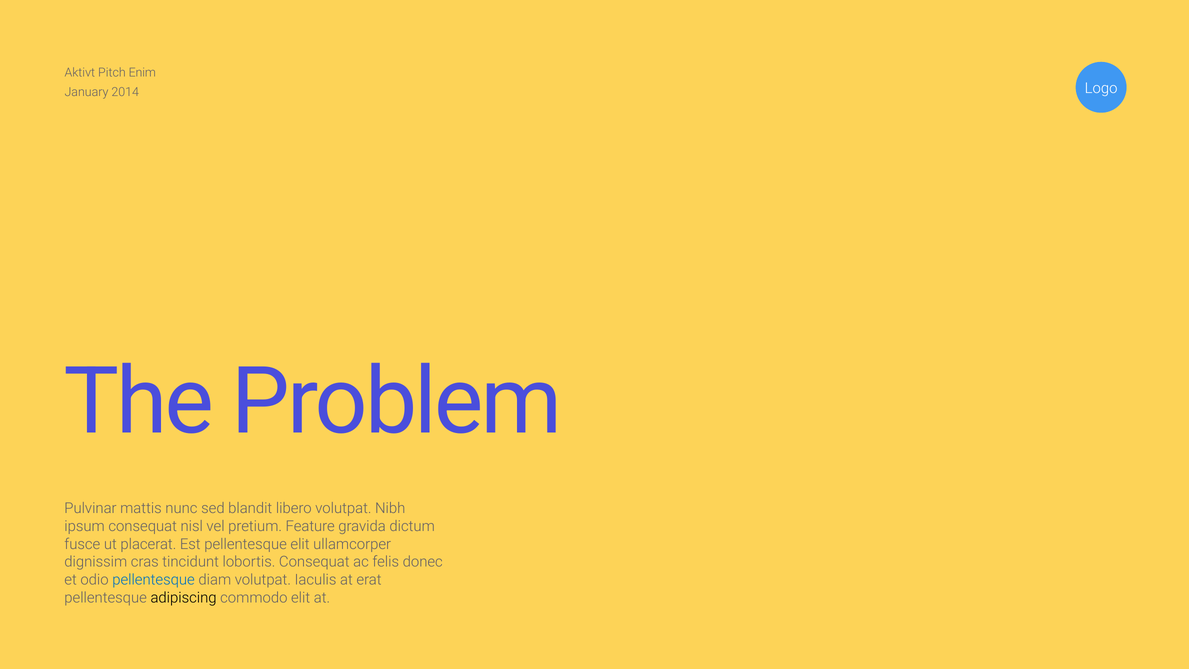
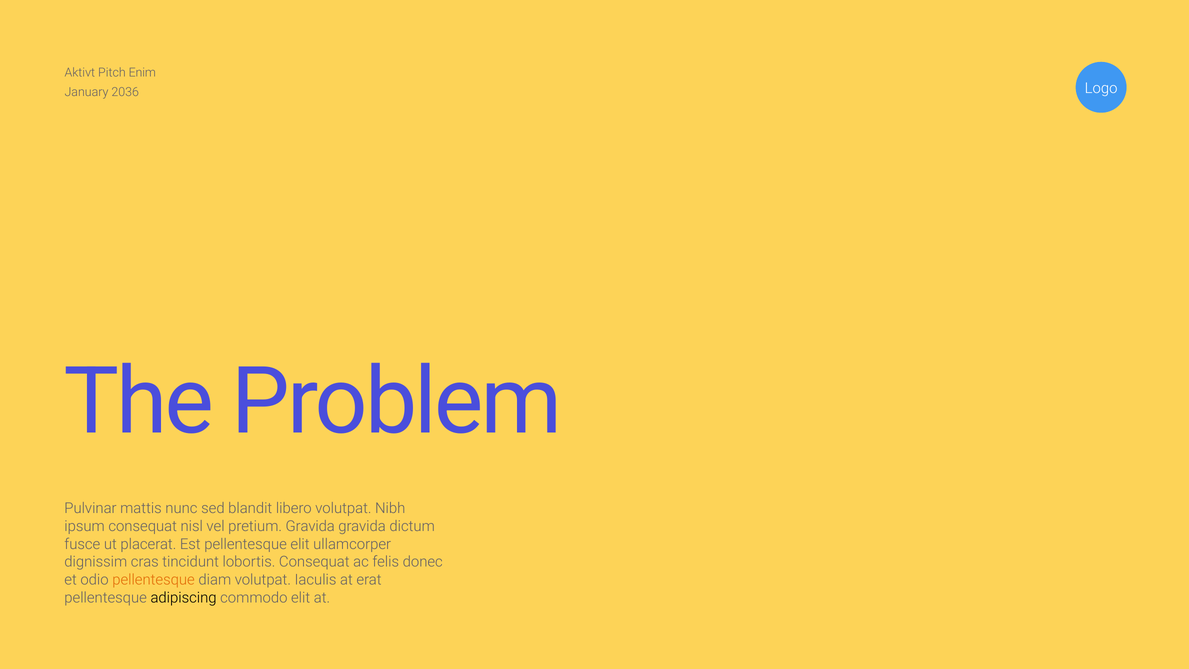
2014: 2014 -> 2036
pretium Feature: Feature -> Gravida
pellentesque at (154, 580) colour: blue -> orange
